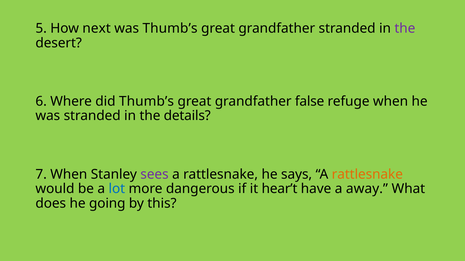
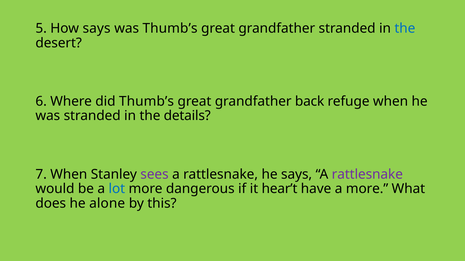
How next: next -> says
the at (405, 28) colour: purple -> blue
false: false -> back
rattlesnake at (367, 175) colour: orange -> purple
a away: away -> more
going: going -> alone
